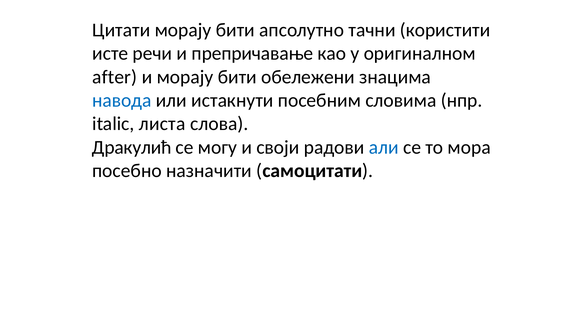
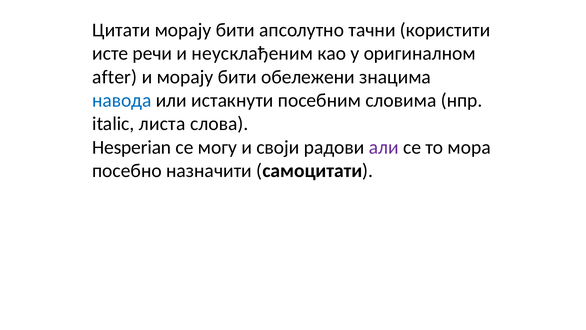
препричавање: препричавање -> неусклађеним
Дракулић: Дракулић -> Hesperian
али colour: blue -> purple
